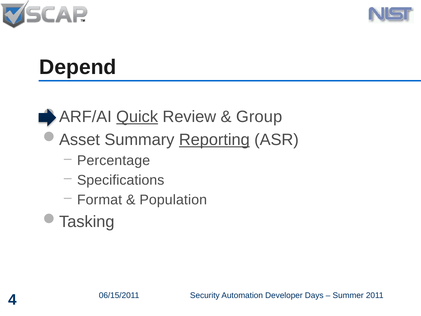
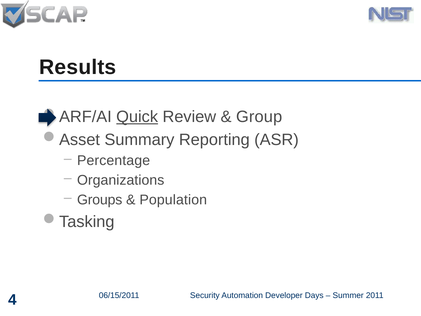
Depend: Depend -> Results
Reporting underline: present -> none
Specifications: Specifications -> Organizations
Format: Format -> Groups
